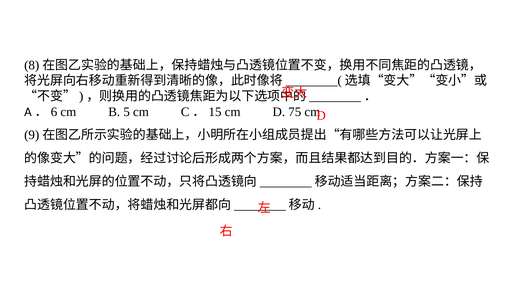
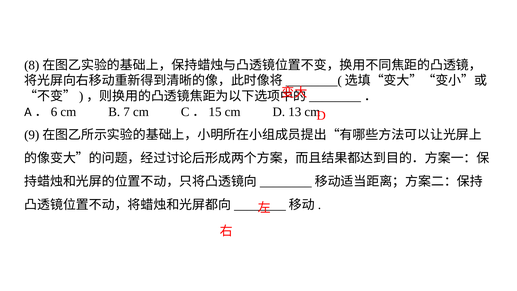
5: 5 -> 7
75: 75 -> 13
